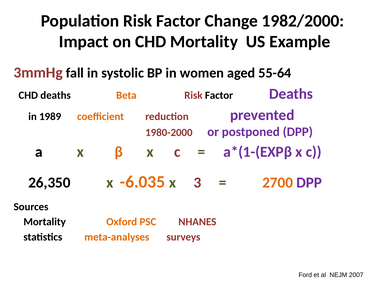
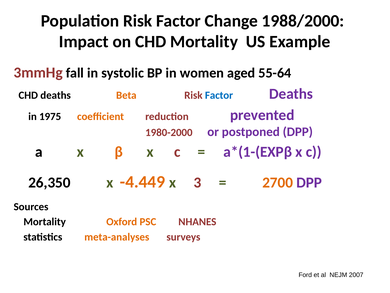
1982/2000: 1982/2000 -> 1988/2000
Factor at (219, 95) colour: black -> blue
1989: 1989 -> 1975
-6.035: -6.035 -> -4.449
